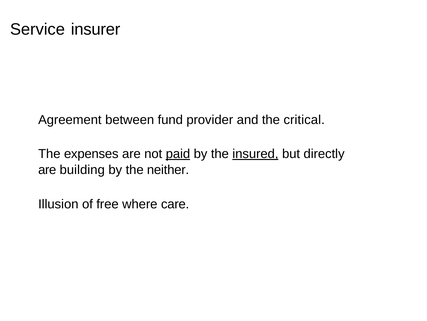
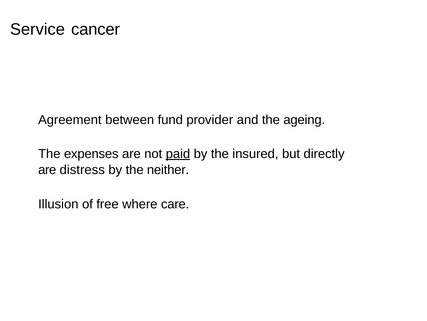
insurer: insurer -> cancer
critical: critical -> ageing
insured underline: present -> none
building: building -> distress
